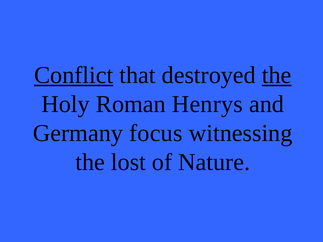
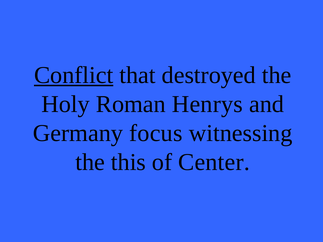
the at (277, 75) underline: present -> none
lost: lost -> this
Nature: Nature -> Center
